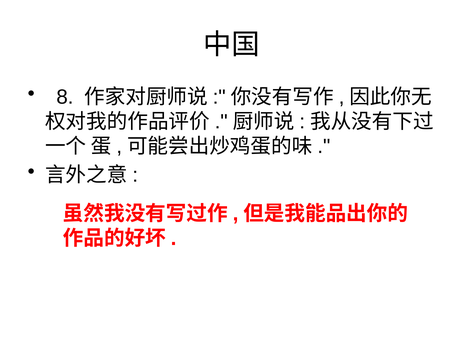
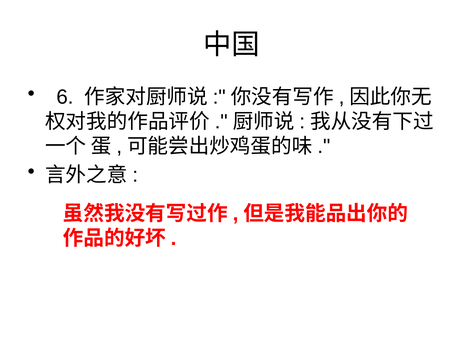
8: 8 -> 6
